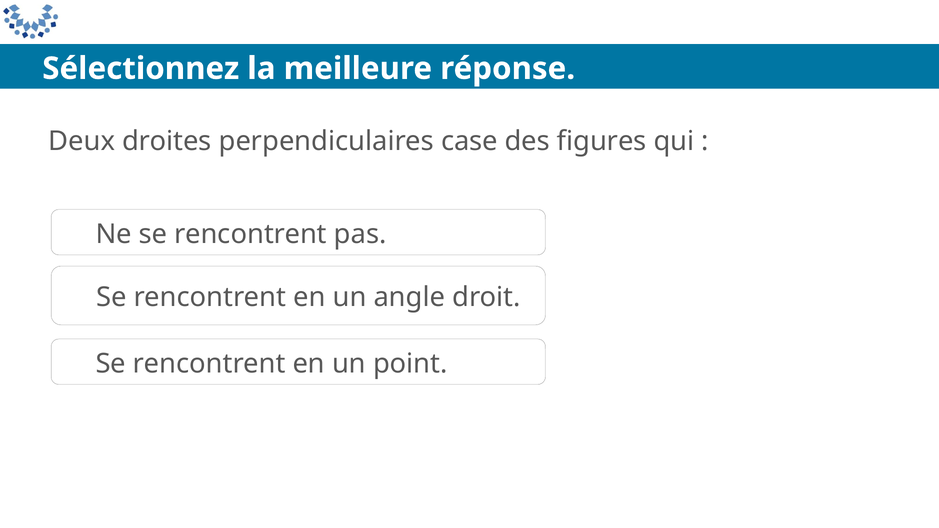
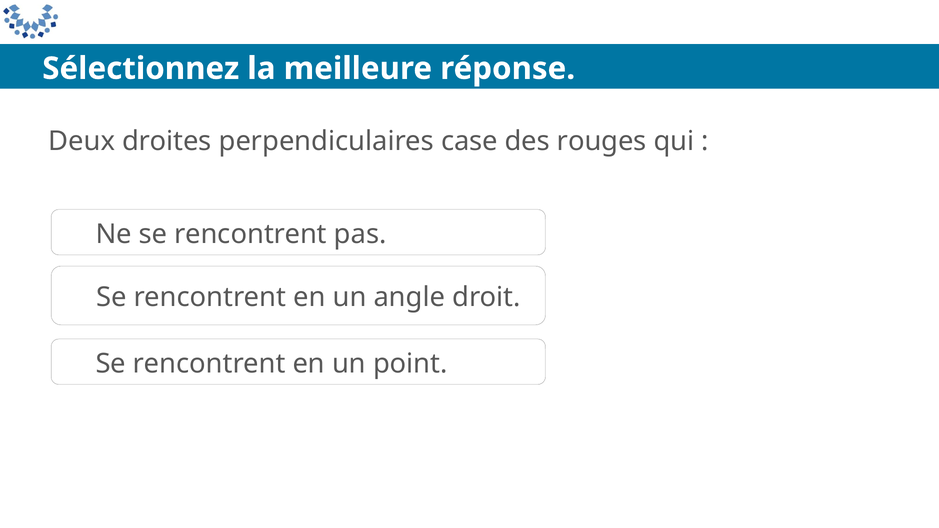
figures: figures -> rouges
